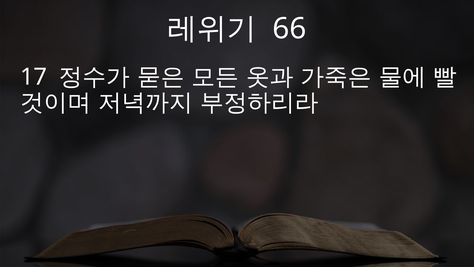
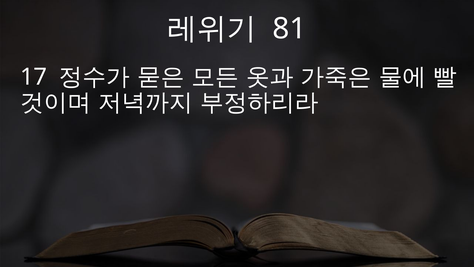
66: 66 -> 81
